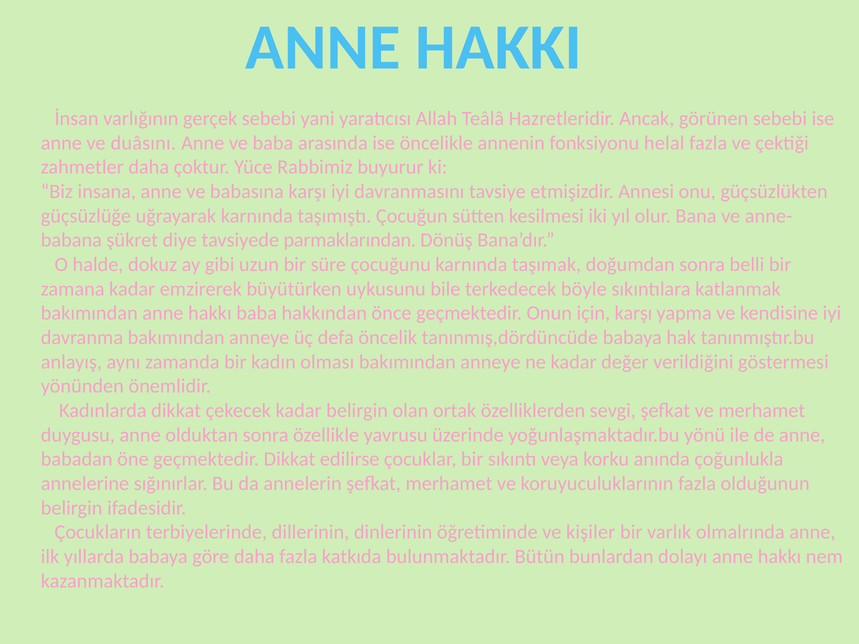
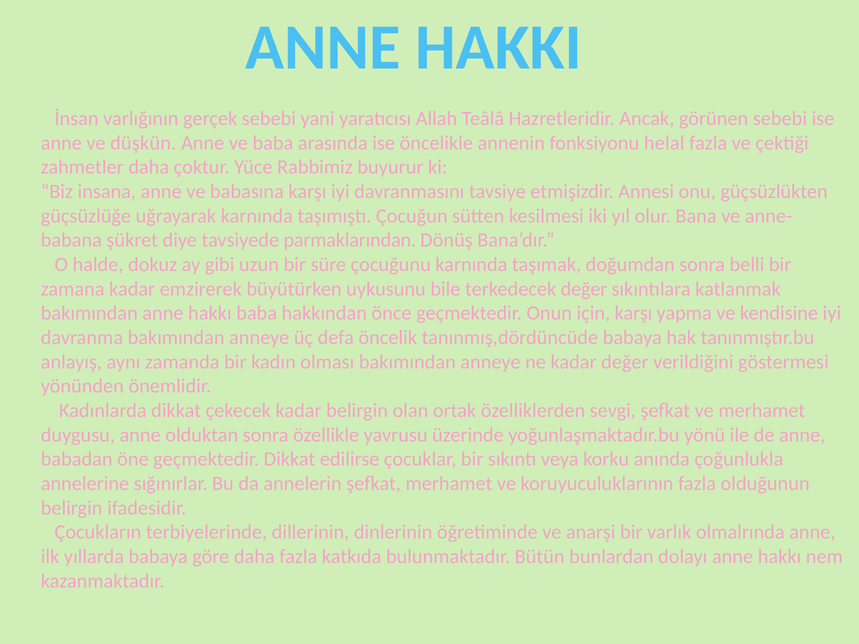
duâsını: duâsını -> düşkün
terkedecek böyle: böyle -> değer
kişiler: kişiler -> anarşi
